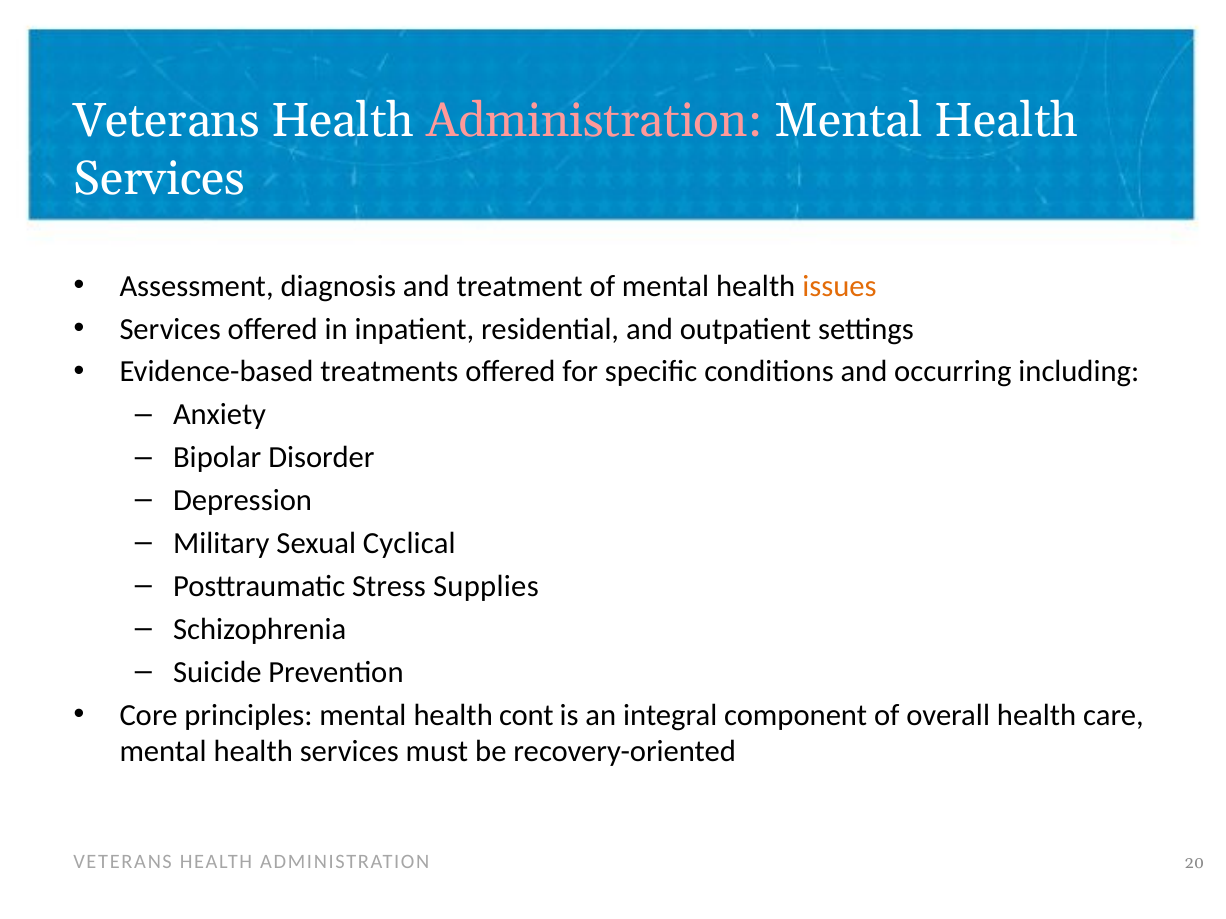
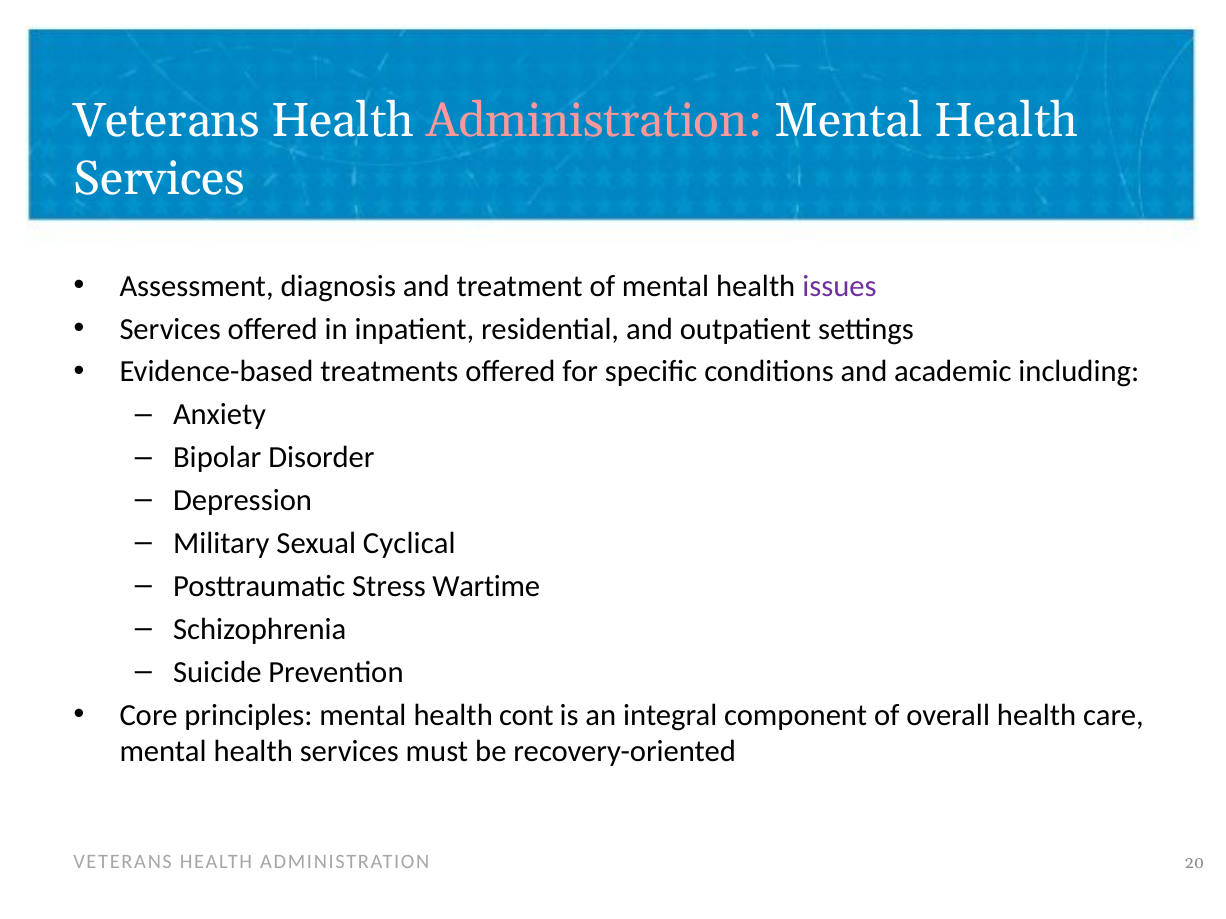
issues colour: orange -> purple
occurring: occurring -> academic
Supplies: Supplies -> Wartime
